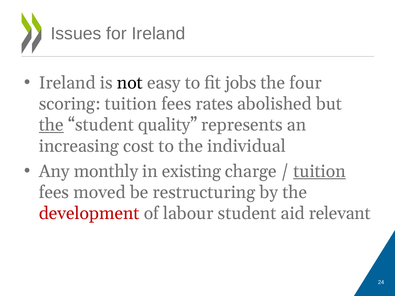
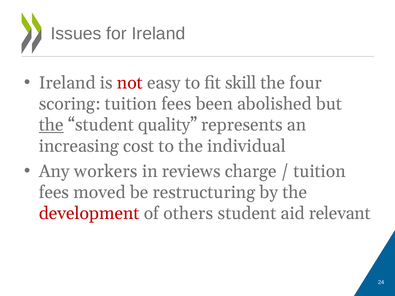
not colour: black -> red
jobs: jobs -> skill
rates: rates -> been
monthly: monthly -> workers
existing: existing -> reviews
tuition at (320, 171) underline: present -> none
labour: labour -> others
